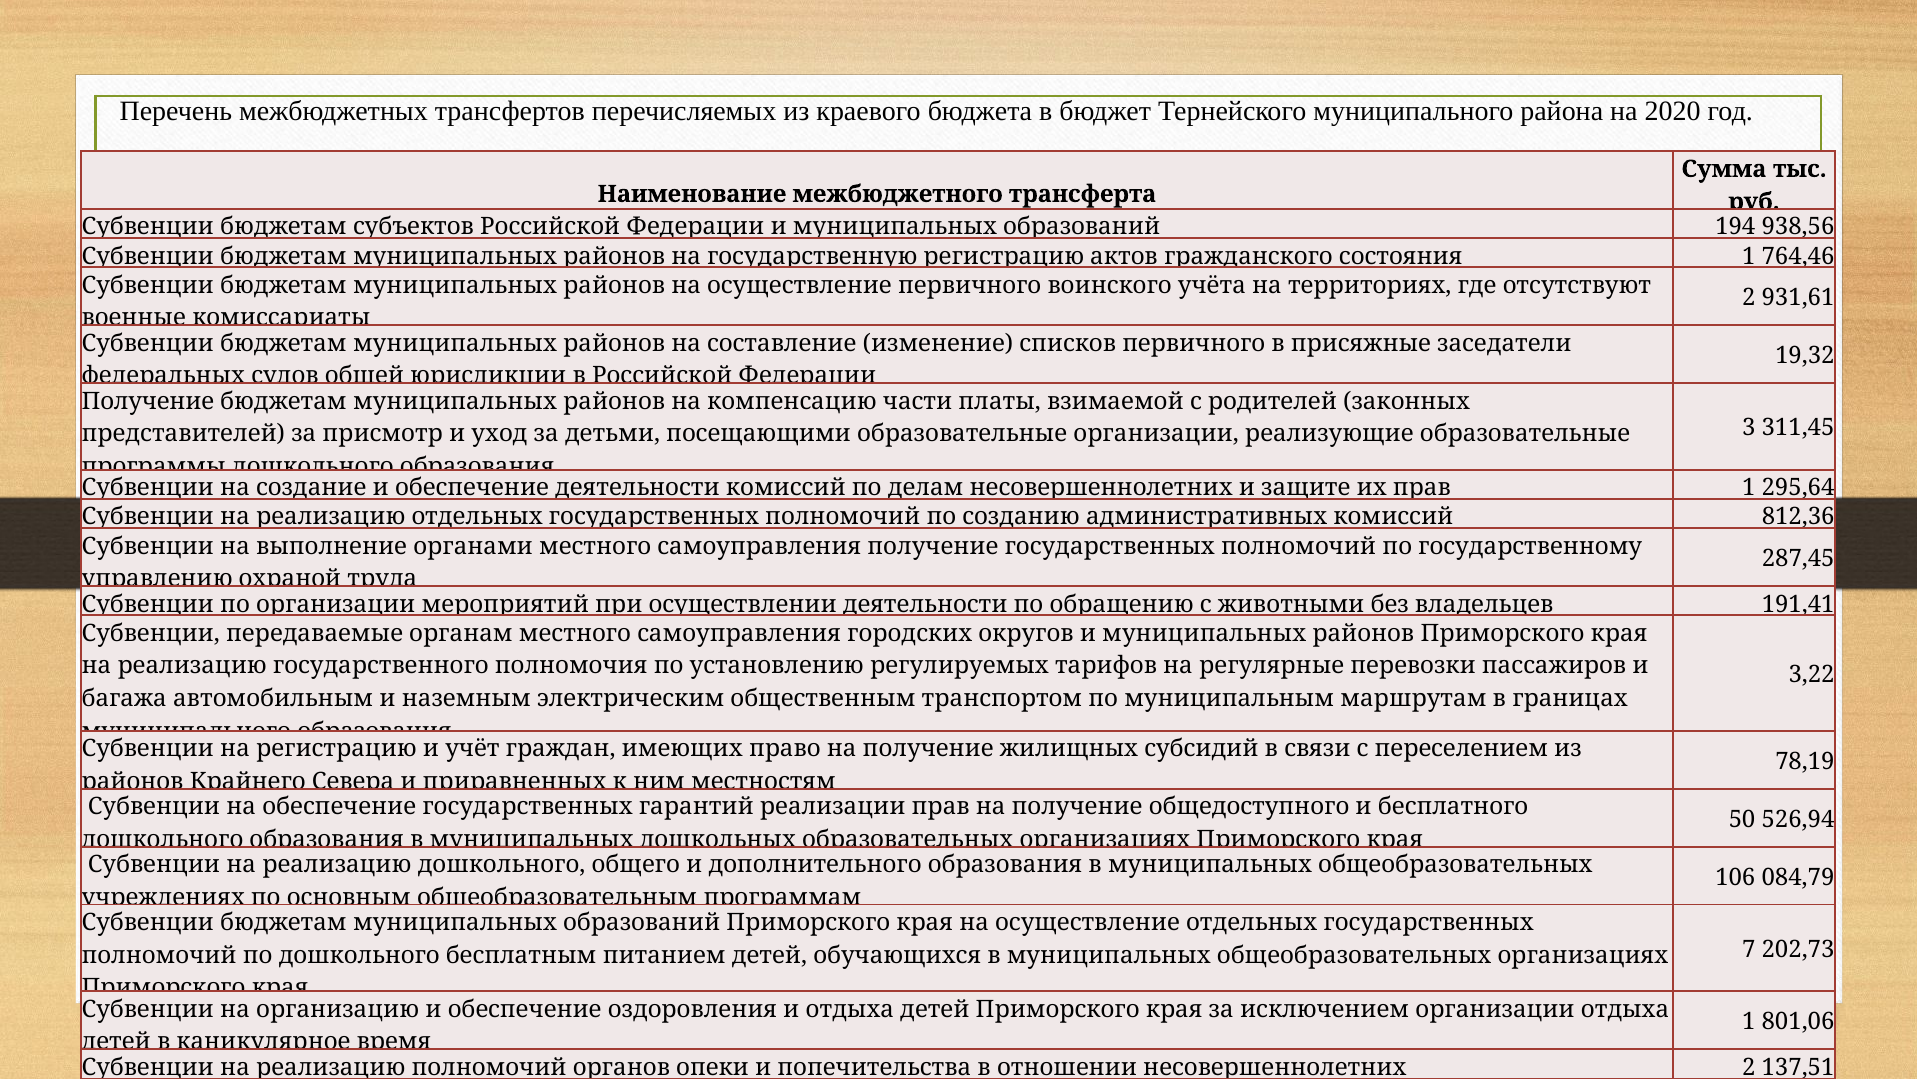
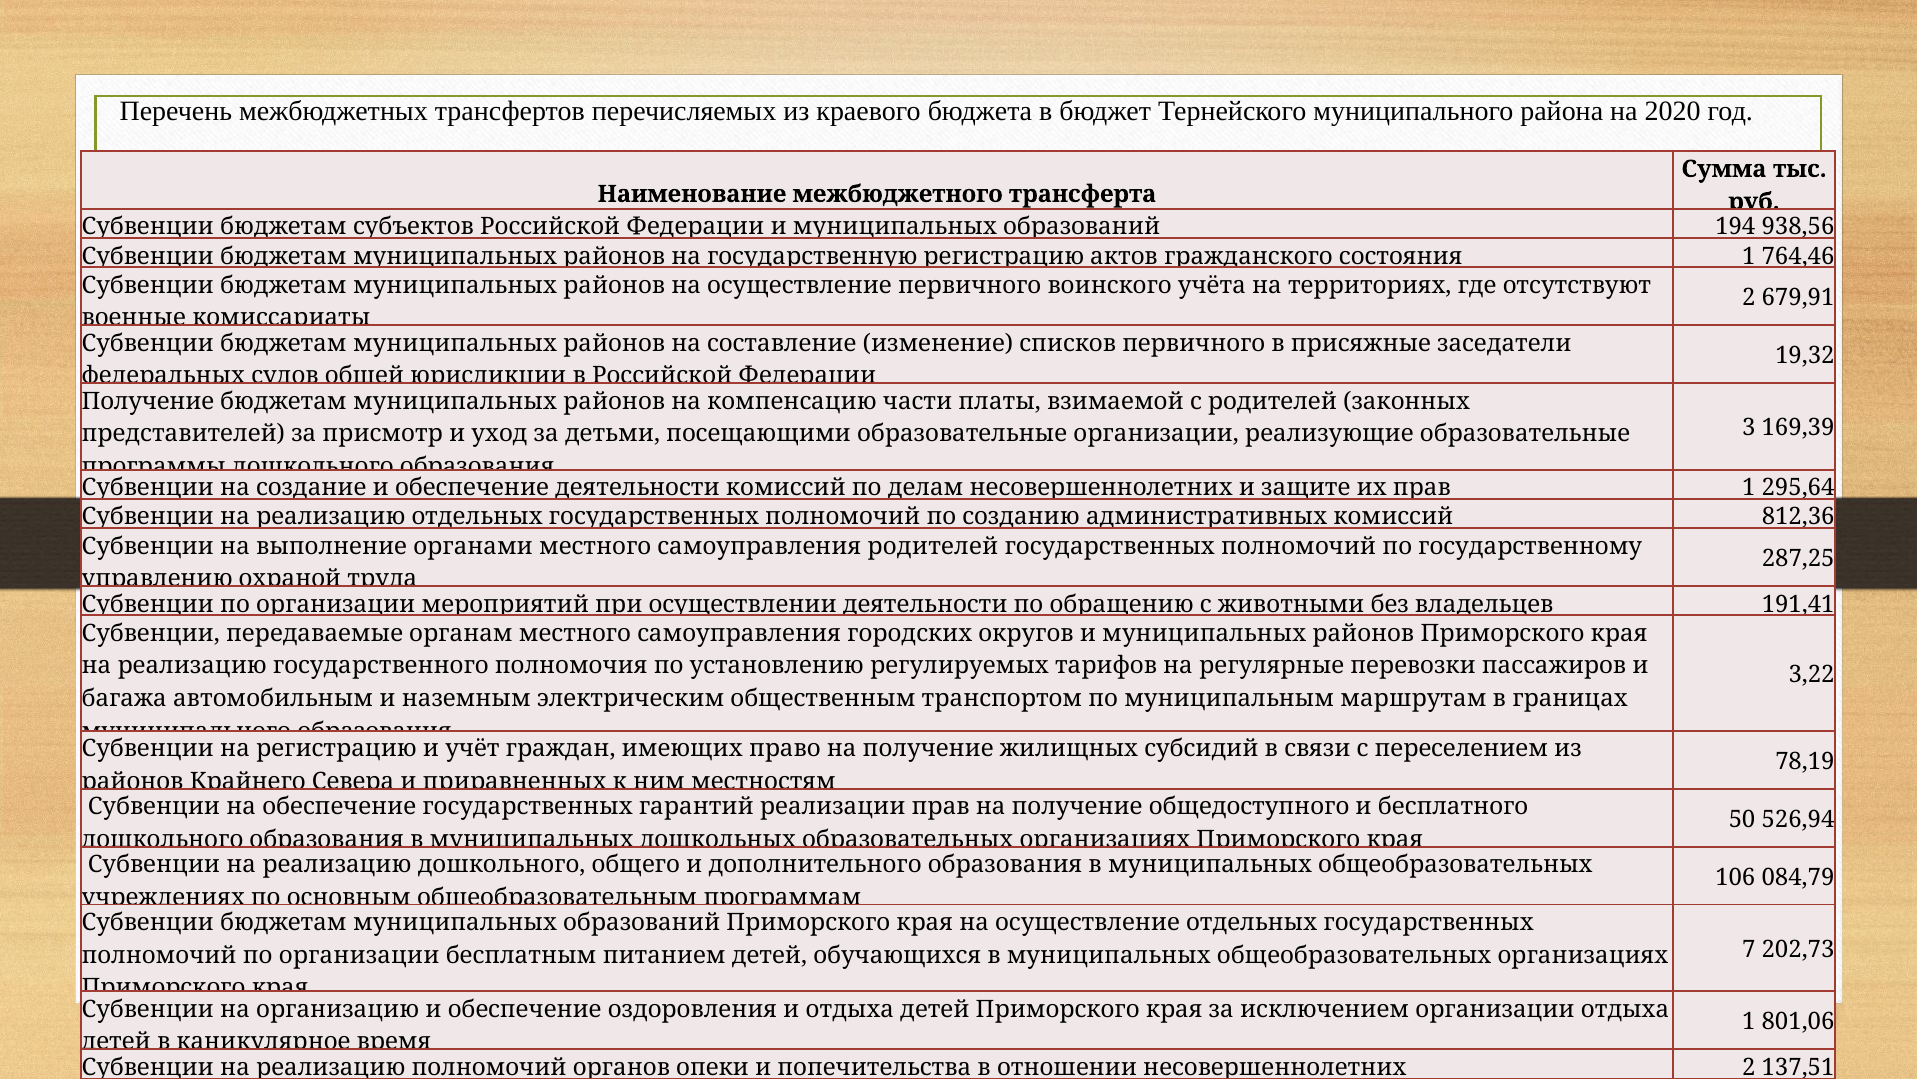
931,61: 931,61 -> 679,91
311,45: 311,45 -> 169,39
самоуправления получение: получение -> родителей
287,45: 287,45 -> 287,25
полномочий по дошкольного: дошкольного -> организации
